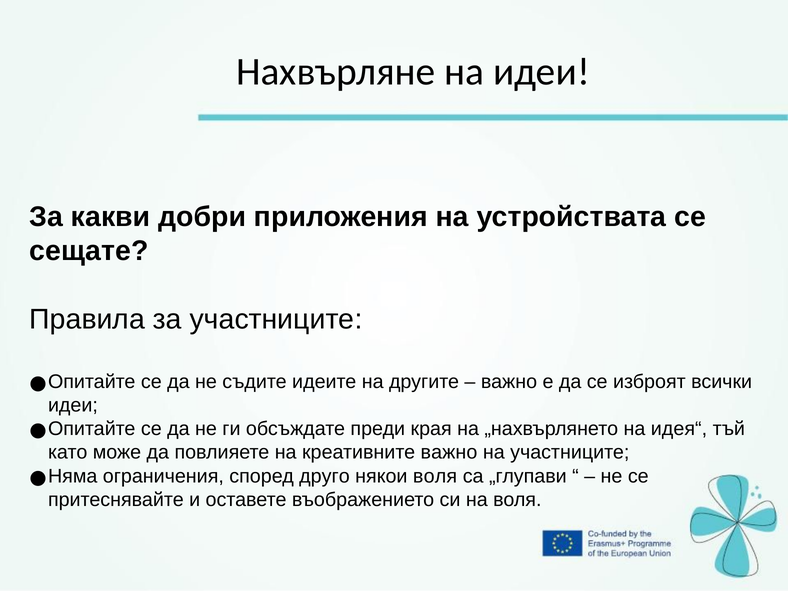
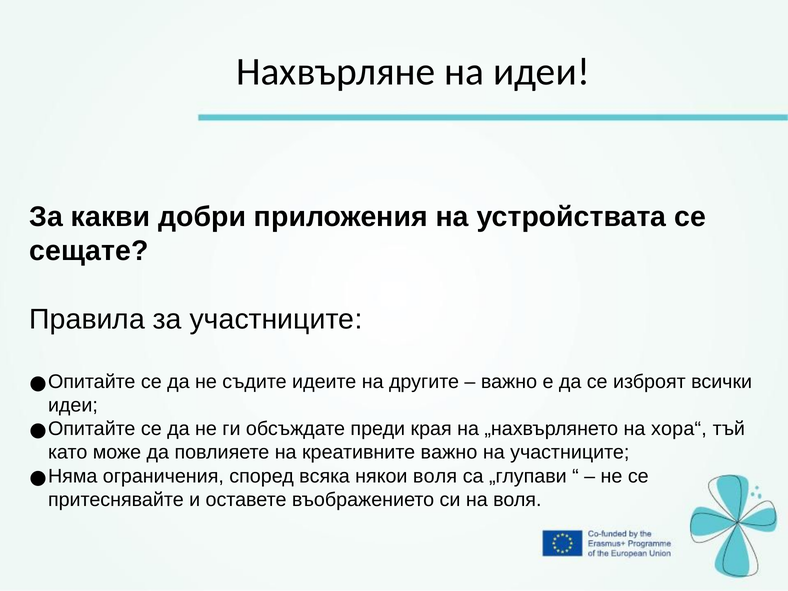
идея“: идея“ -> хора“
друго: друго -> всяка
